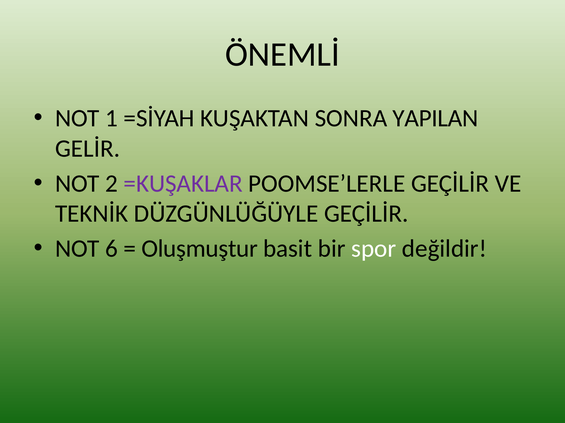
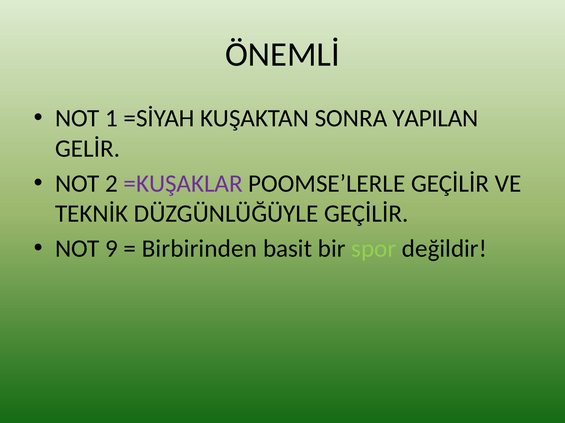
6: 6 -> 9
Oluşmuştur: Oluşmuştur -> Birbirinden
spor colour: white -> light green
